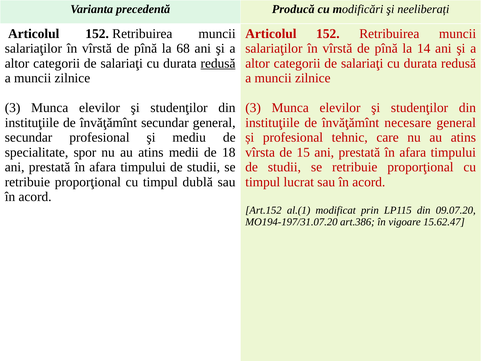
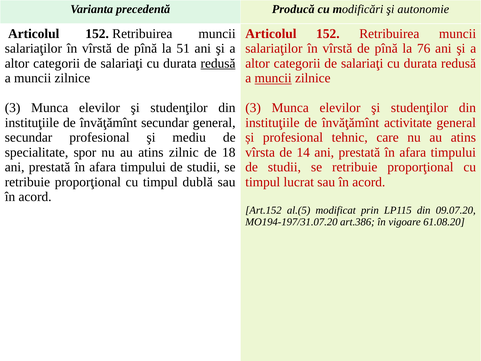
neeliberați: neeliberați -> autonomie
68: 68 -> 51
14: 14 -> 76
muncii at (273, 78) underline: none -> present
necesare: necesare -> activitate
medii: medii -> zilnic
15: 15 -> 14
al.(1: al.(1 -> al.(5
15.62.47: 15.62.47 -> 61.08.20
